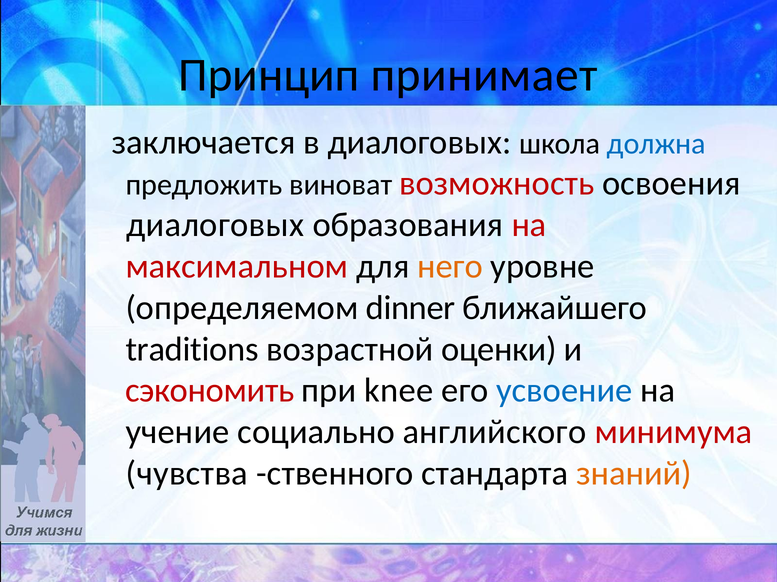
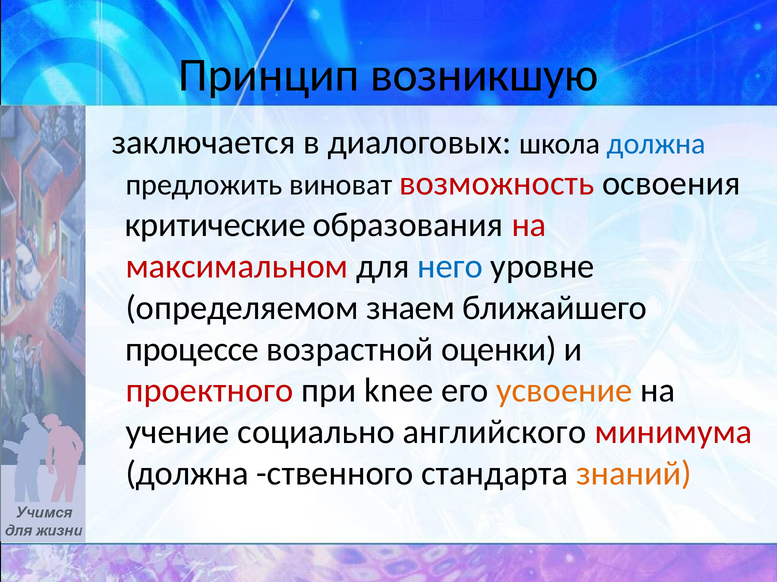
принимает: принимает -> возникшую
диалоговых at (215, 225): диалоговых -> критические
него colour: orange -> blue
dinner: dinner -> знаем
traditions: traditions -> процессе
сэкономить: сэкономить -> проектного
усвоение colour: blue -> orange
чувства at (187, 474): чувства -> должна
